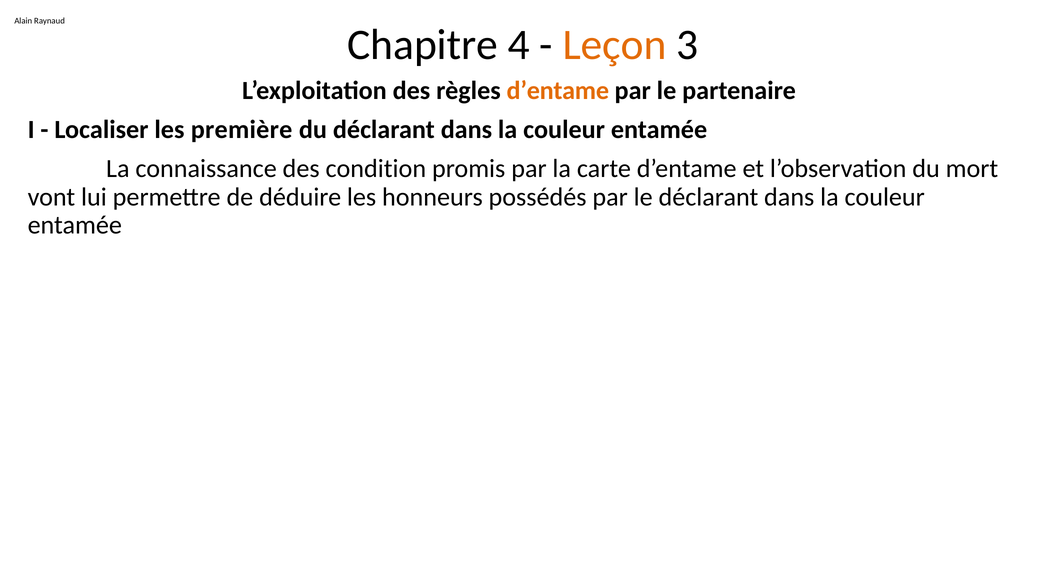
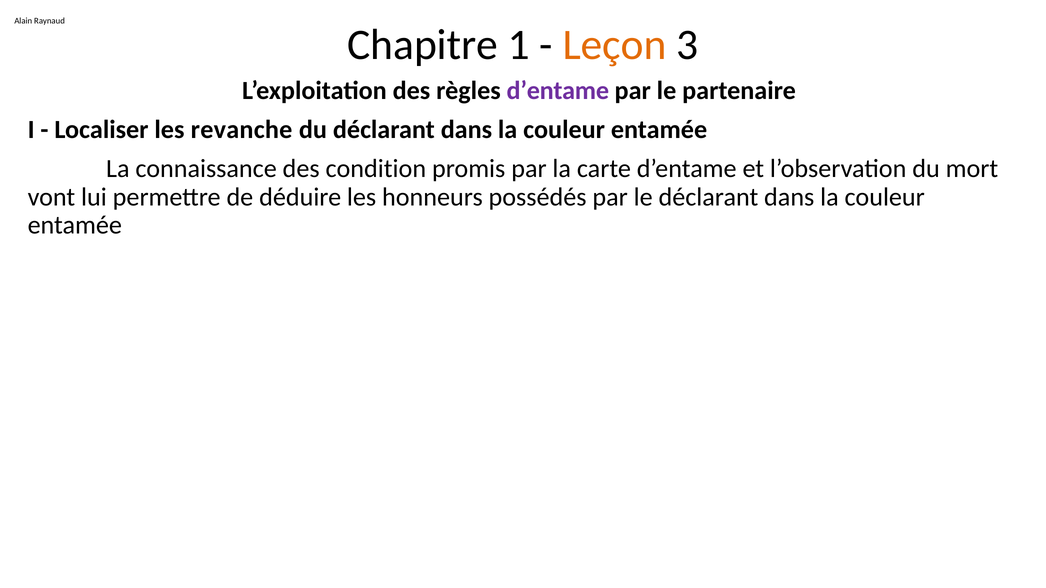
4: 4 -> 1
d’entame at (558, 91) colour: orange -> purple
première: première -> revanche
